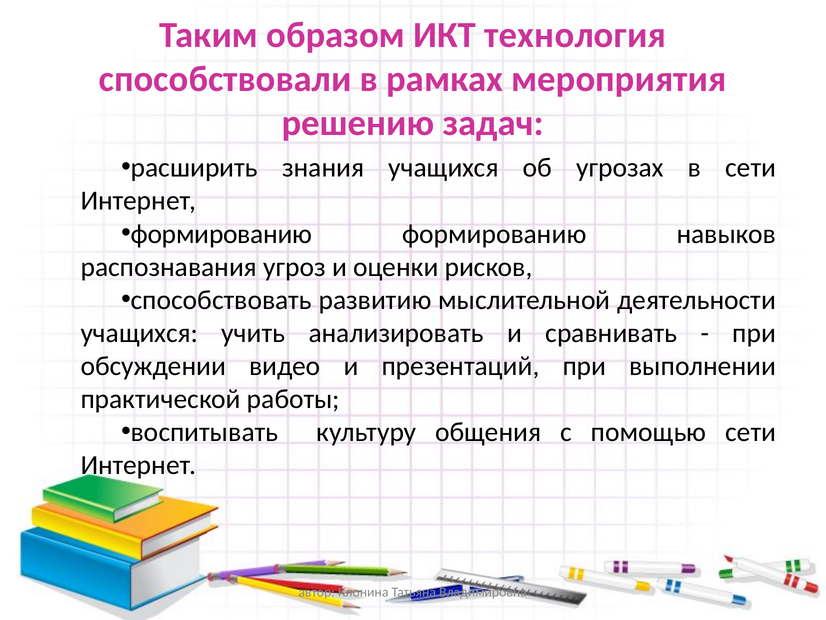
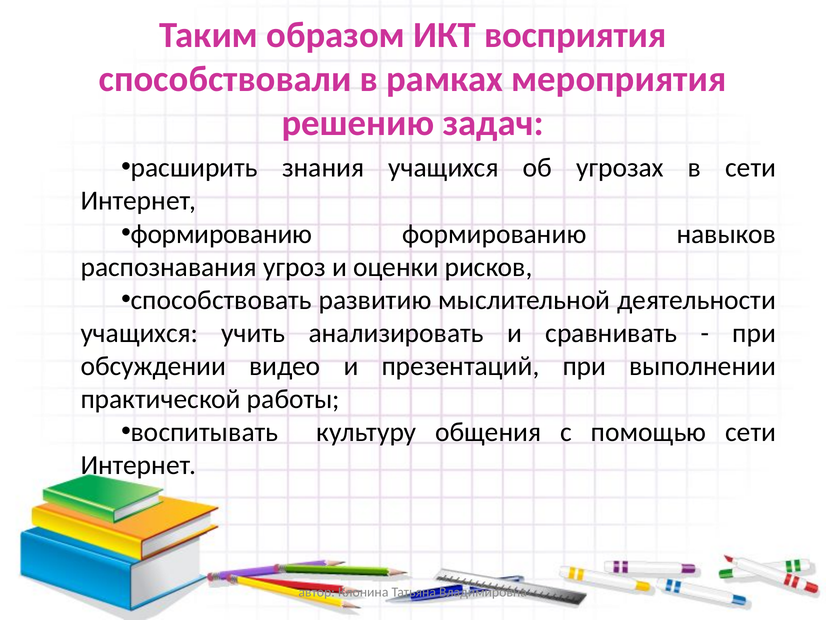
технология: технология -> восприятия
